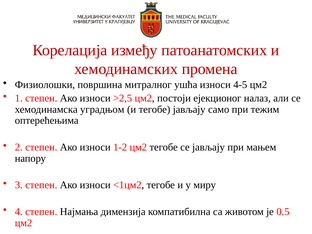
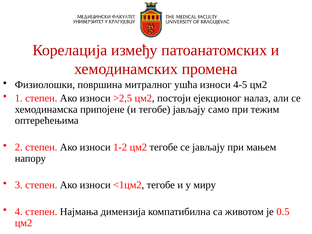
уградњом: уградњом -> припојене
